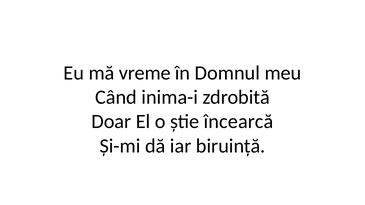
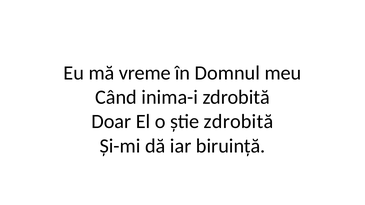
știe încearcă: încearcă -> zdrobită
